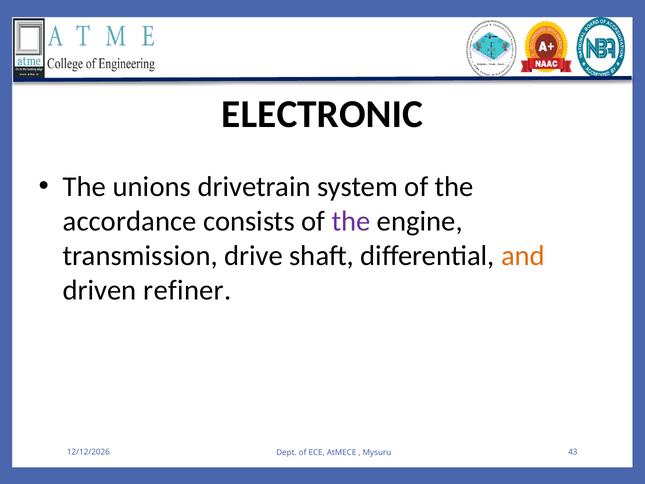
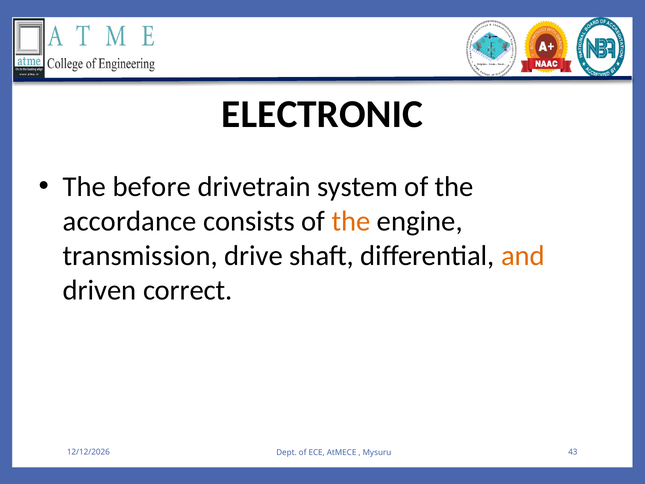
unions: unions -> before
the at (351, 221) colour: purple -> orange
refiner: refiner -> correct
